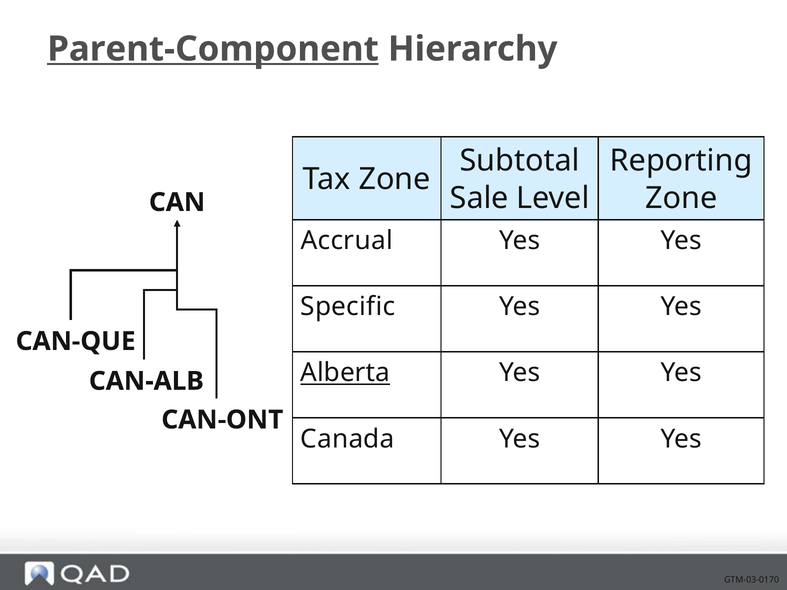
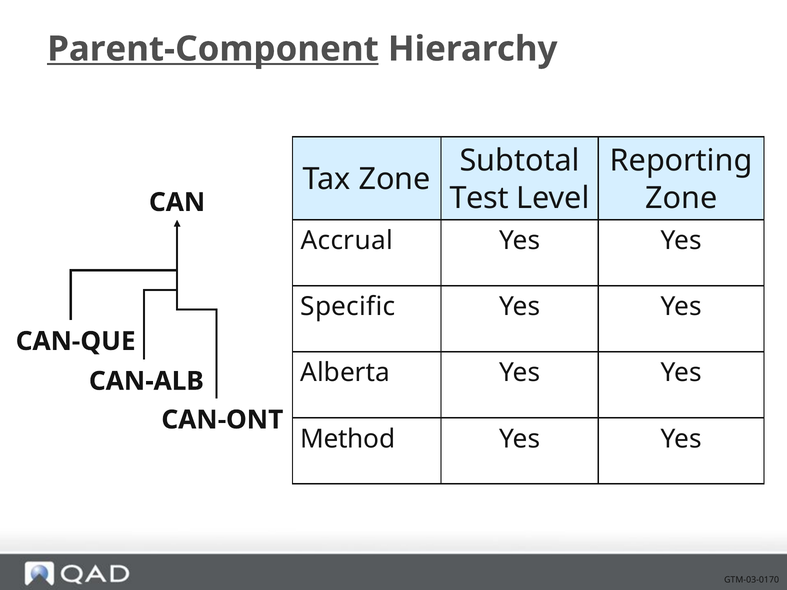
Sale: Sale -> Test
Alberta underline: present -> none
Canada: Canada -> Method
